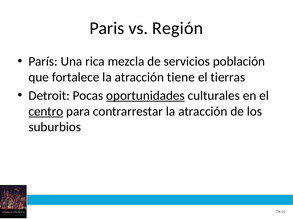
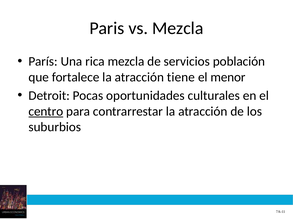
vs Región: Región -> Mezcla
tierras: tierras -> menor
oportunidades underline: present -> none
